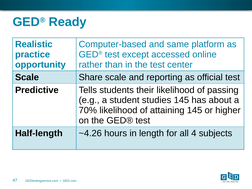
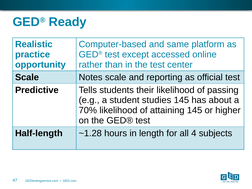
Share: Share -> Notes
~4.26: ~4.26 -> ~1.28
